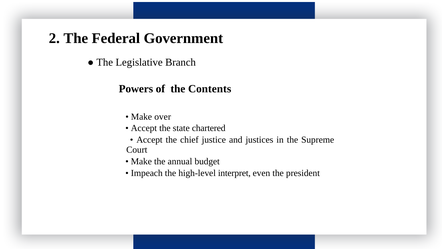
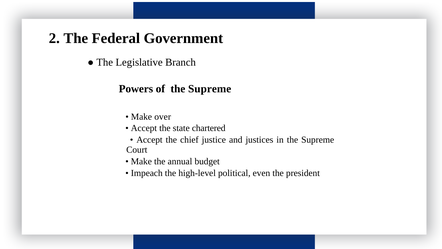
of the Contents: Contents -> Supreme
interpret: interpret -> political
